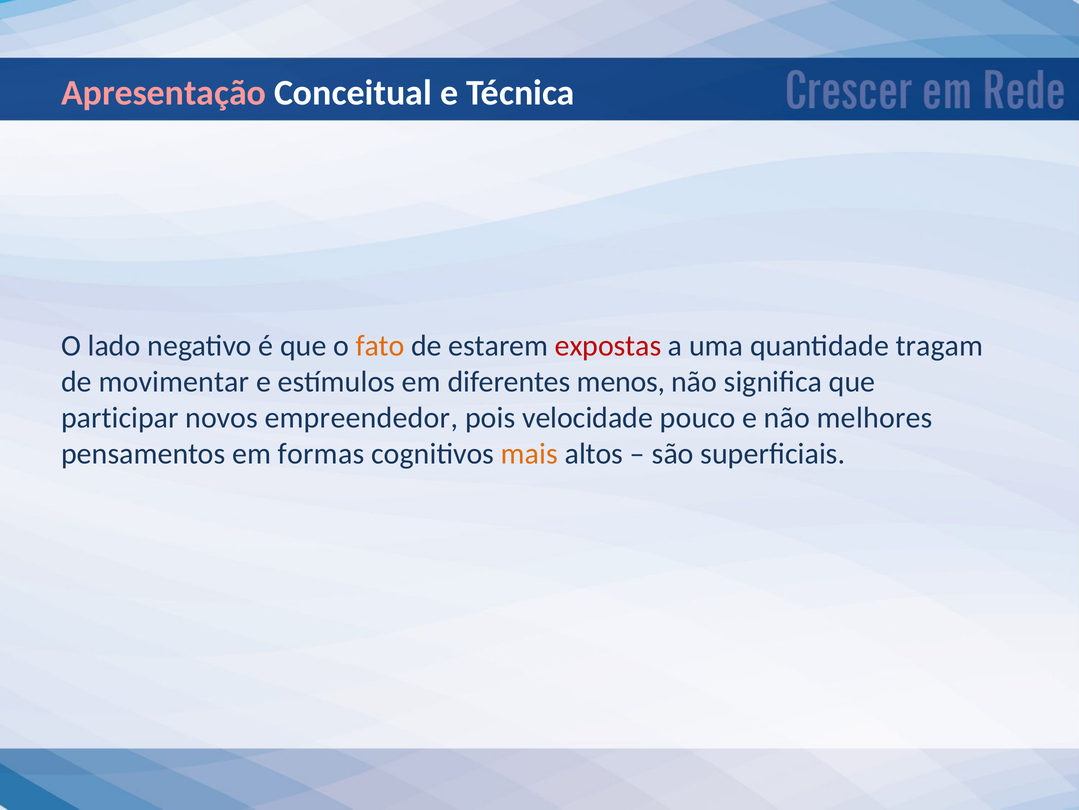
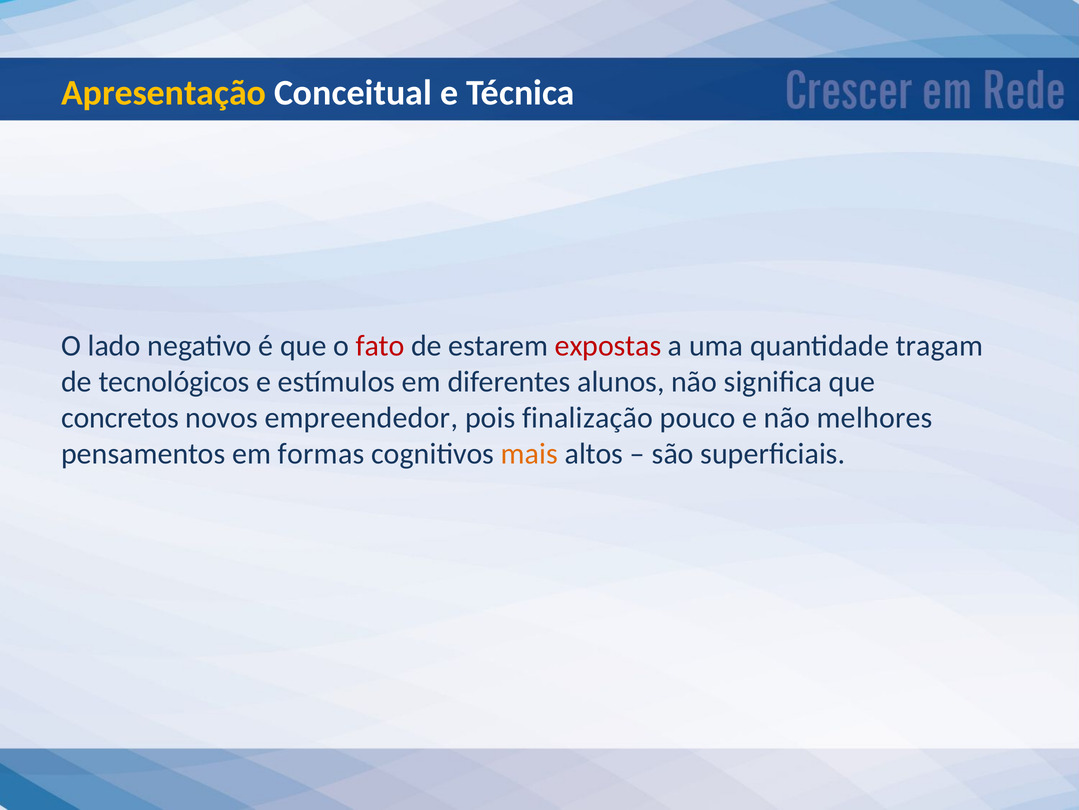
Apresentação colour: pink -> yellow
fato colour: orange -> red
movimentar: movimentar -> tecnológicos
menos: menos -> alunos
participar: participar -> concretos
velocidade: velocidade -> finalização
